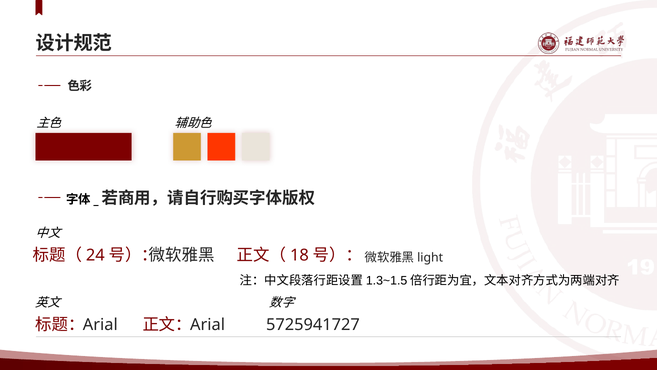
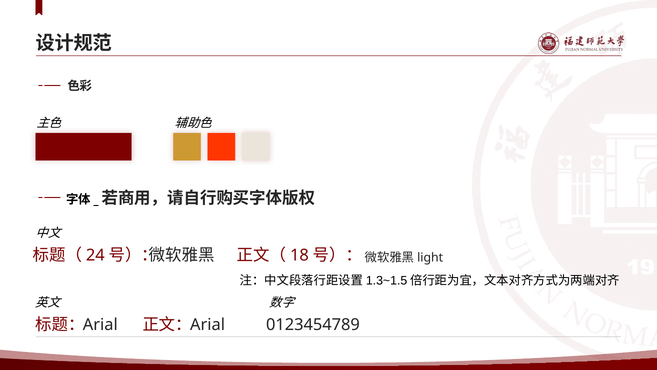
5725941727: 5725941727 -> 0123454789
